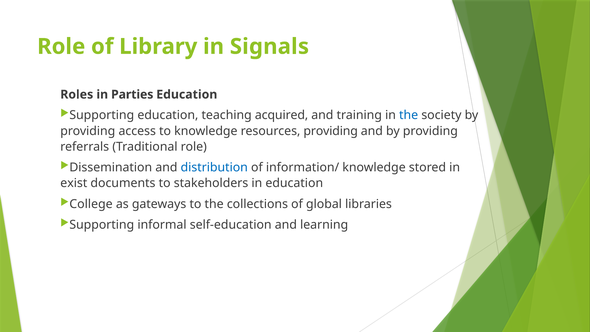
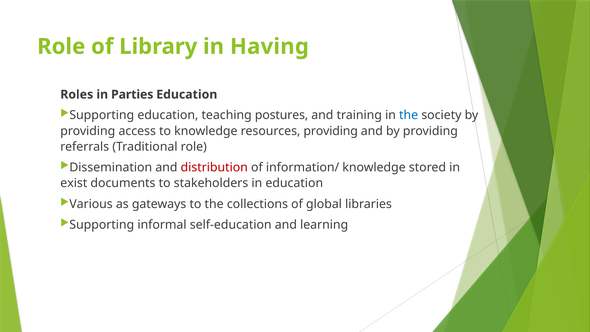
Signals: Signals -> Having
acquired: acquired -> postures
distribution colour: blue -> red
College: College -> Various
